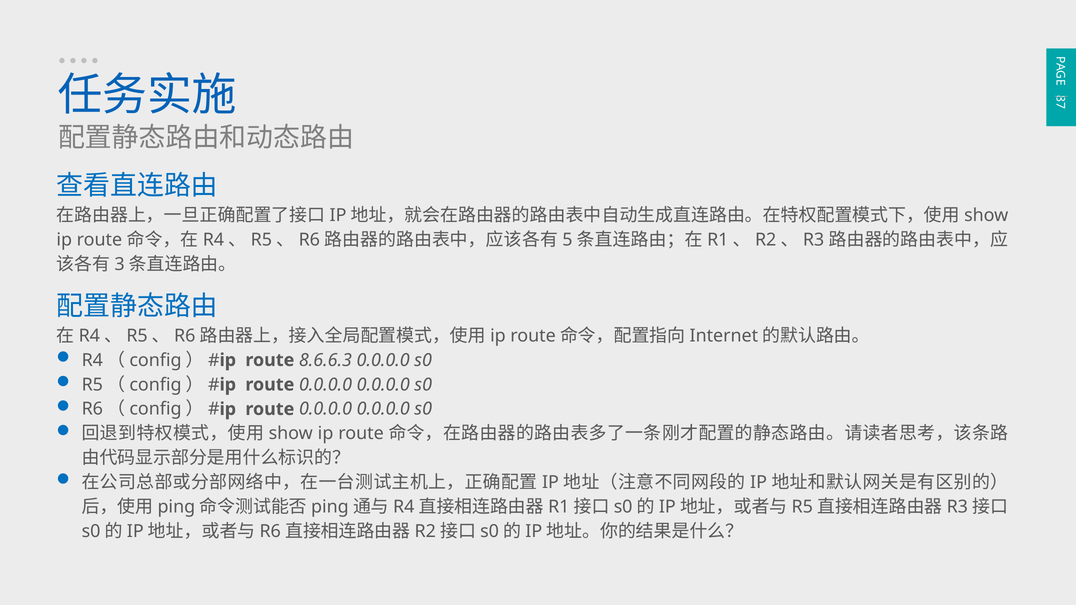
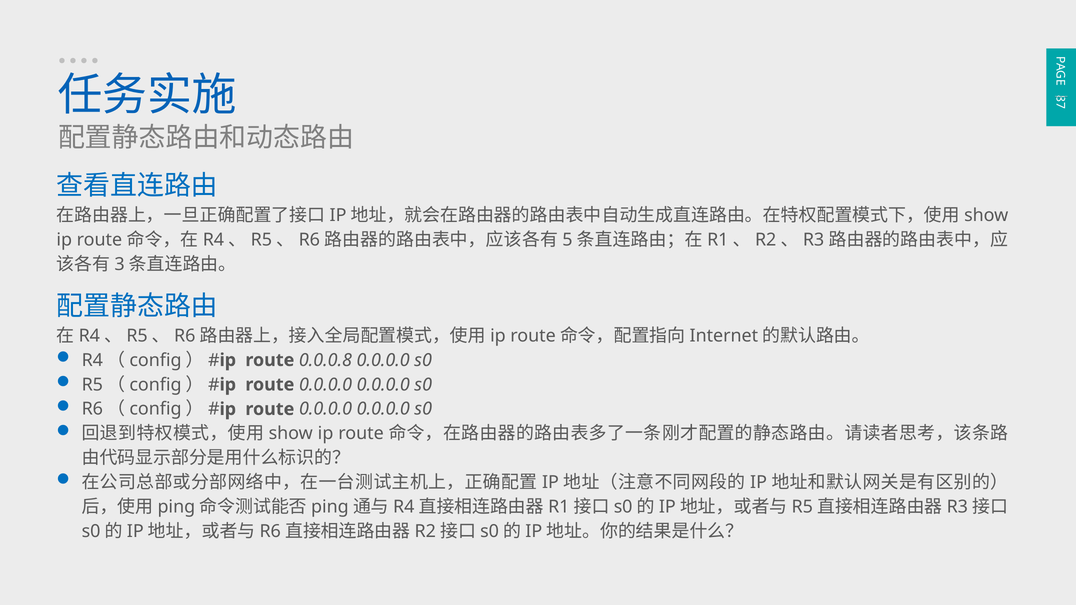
8.6.6.3: 8.6.6.3 -> 0.0.0.8
